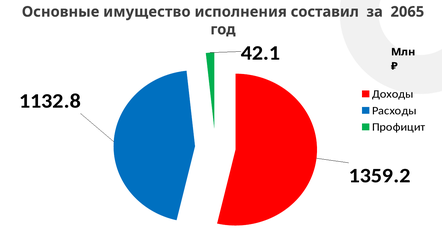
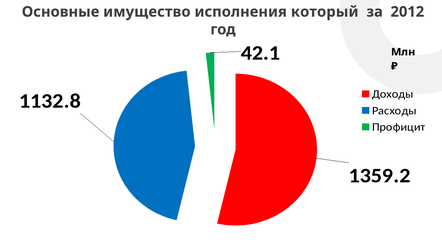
составил: составил -> который
2065: 2065 -> 2012
